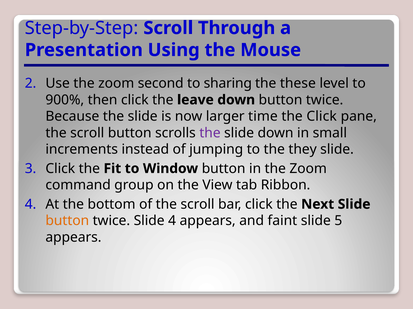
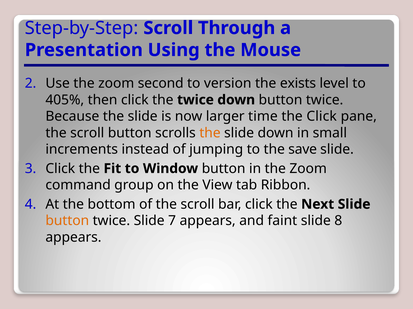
sharing: sharing -> version
these: these -> exists
900%: 900% -> 405%
the leave: leave -> twice
the at (210, 133) colour: purple -> orange
they: they -> save
Slide 4: 4 -> 7
5: 5 -> 8
